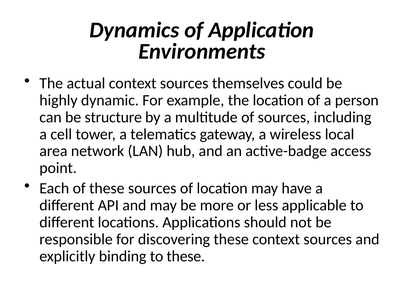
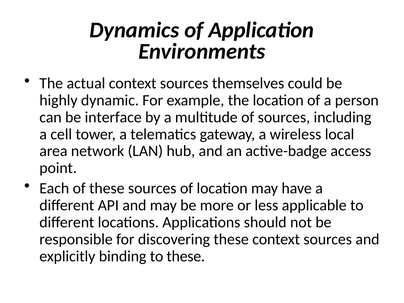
structure: structure -> interface
